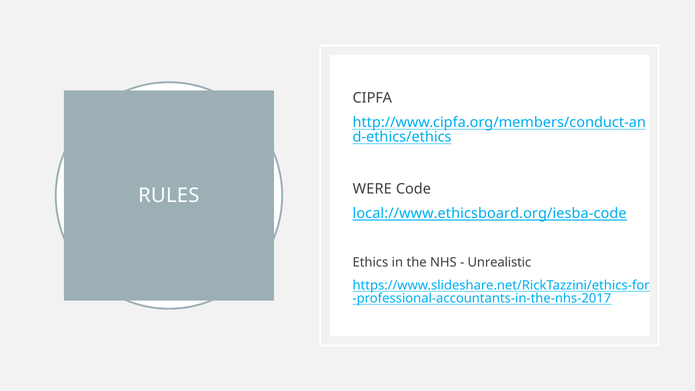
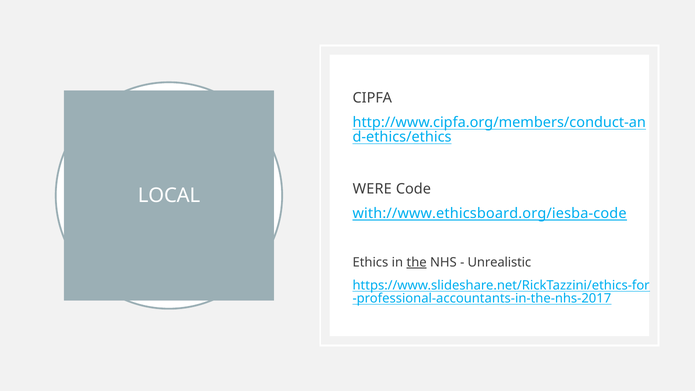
RULES: RULES -> LOCAL
local://www.ethicsboard.org/iesba-code: local://www.ethicsboard.org/iesba-code -> with://www.ethicsboard.org/iesba-code
the underline: none -> present
